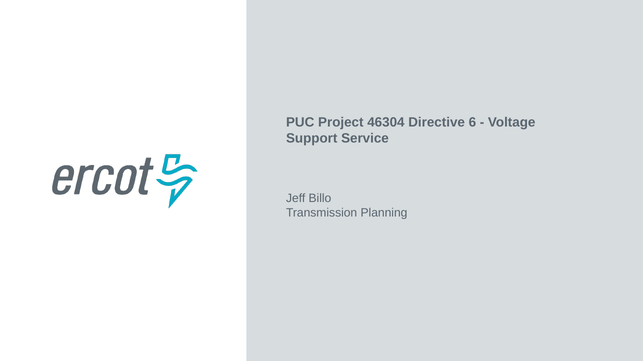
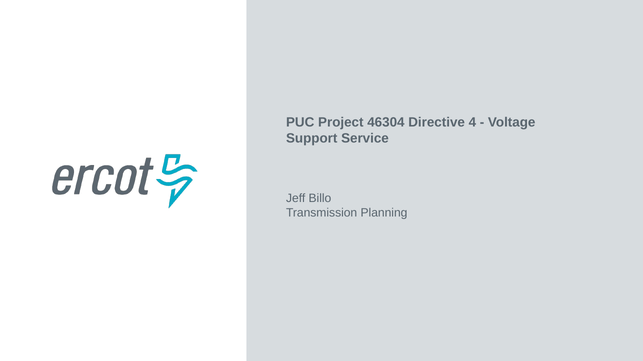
6: 6 -> 4
